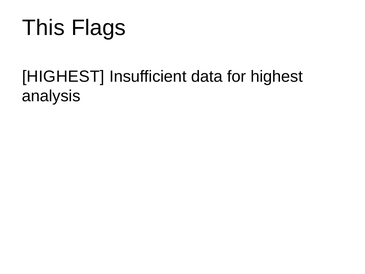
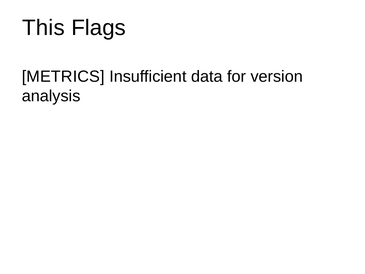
HIGHEST at (63, 77): HIGHEST -> METRICS
for highest: highest -> version
